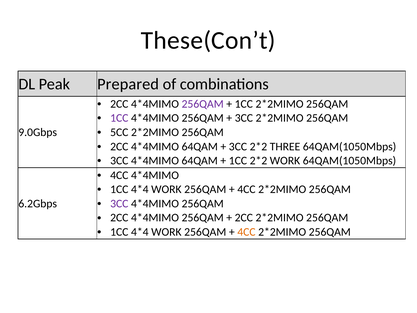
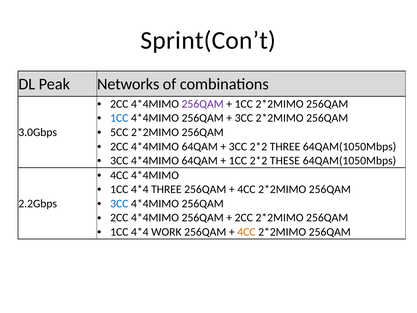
These(Con’t: These(Con’t -> Sprint(Con’t
Prepared: Prepared -> Networks
1CC at (119, 118) colour: purple -> blue
9.0Gbps: 9.0Gbps -> 3.0Gbps
WORK at (285, 161): WORK -> THESE
WORK at (166, 189): WORK -> THREE
3CC at (119, 203) colour: purple -> blue
6.2Gbps: 6.2Gbps -> 2.2Gbps
